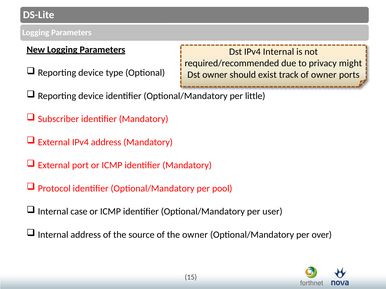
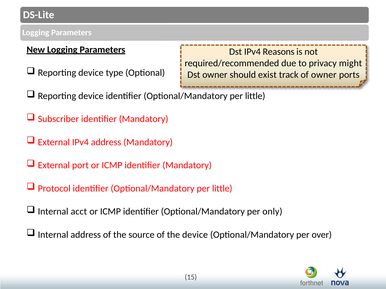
IPv4 Internal: Internal -> Reasons
pool at (222, 189): pool -> little
case: case -> acct
user: user -> only
the owner: owner -> device
